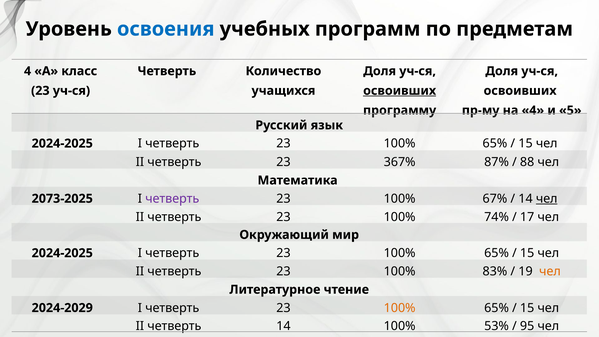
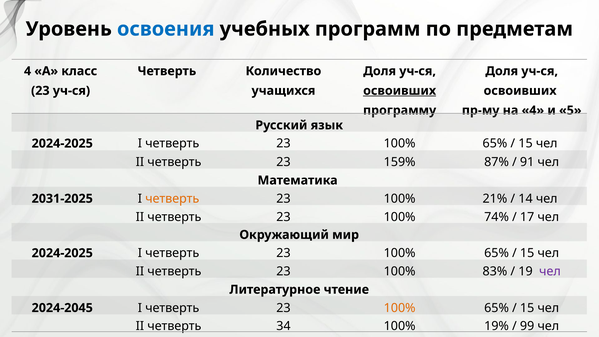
367%: 367% -> 159%
88: 88 -> 91
2073-2025: 2073-2025 -> 2031-2025
четверть at (172, 199) colour: purple -> orange
67%: 67% -> 21%
чел at (547, 199) underline: present -> none
чел at (550, 271) colour: orange -> purple
2024-2029: 2024-2029 -> 2024-2045
четверть 14: 14 -> 34
53%: 53% -> 19%
95: 95 -> 99
